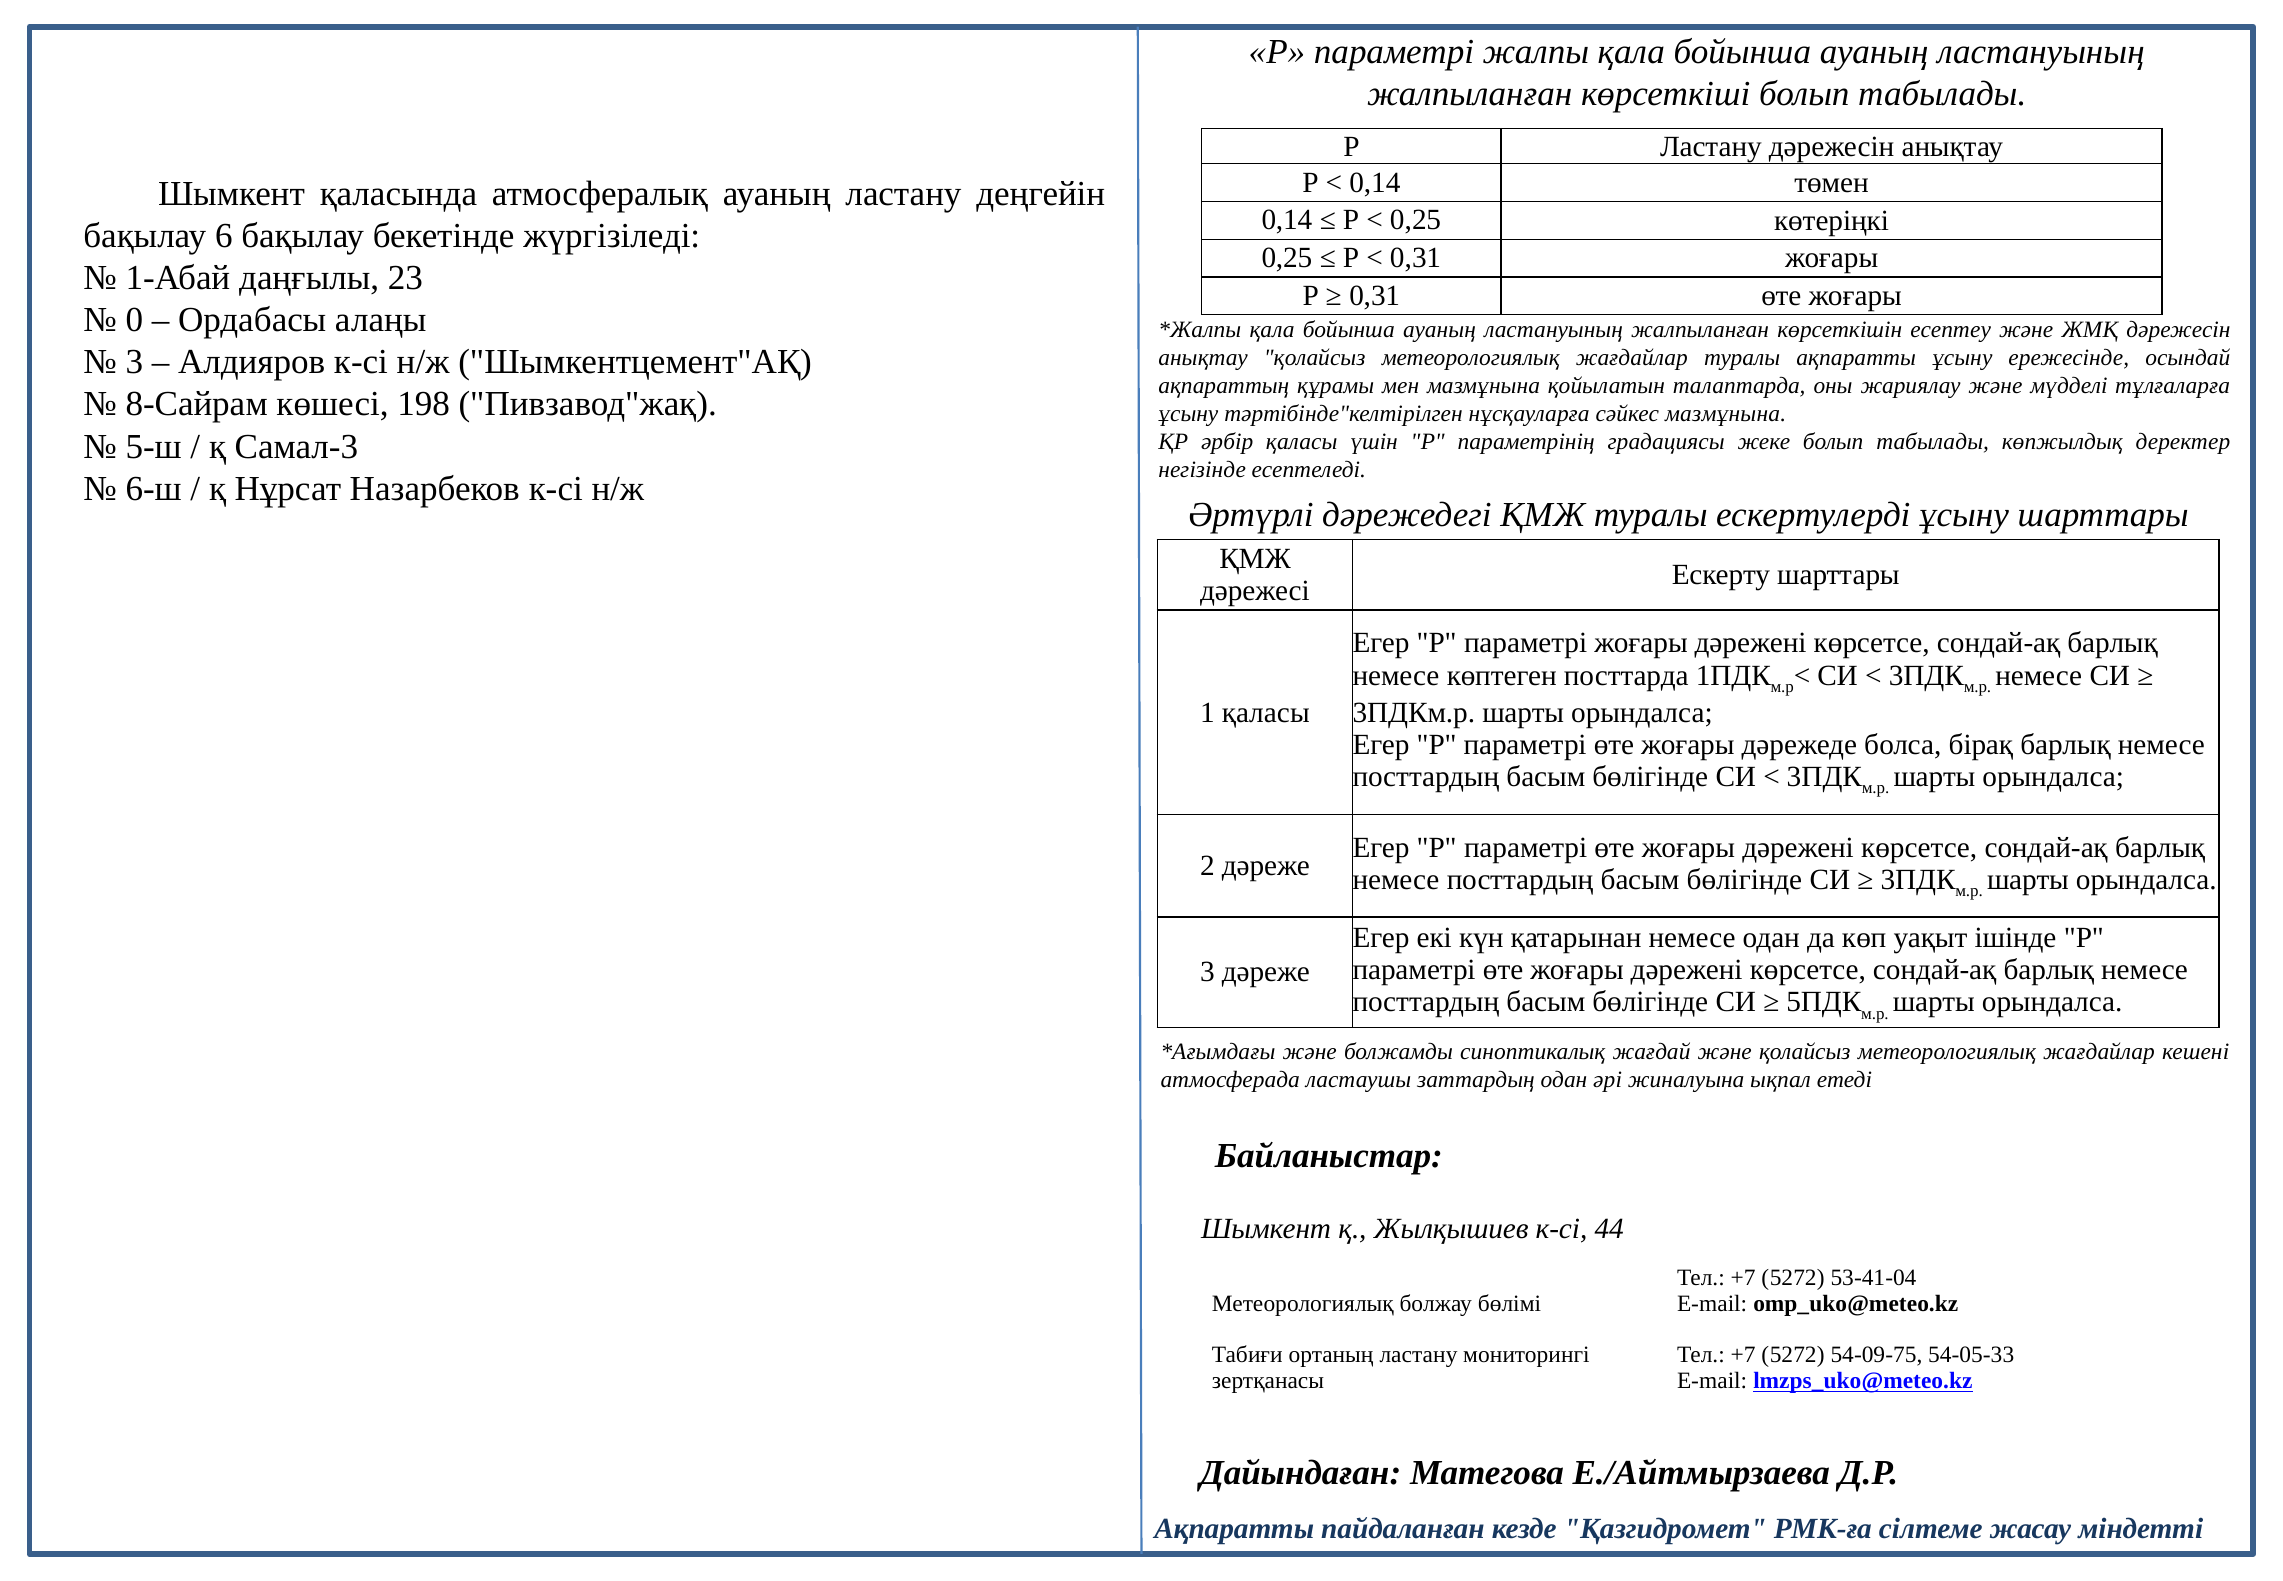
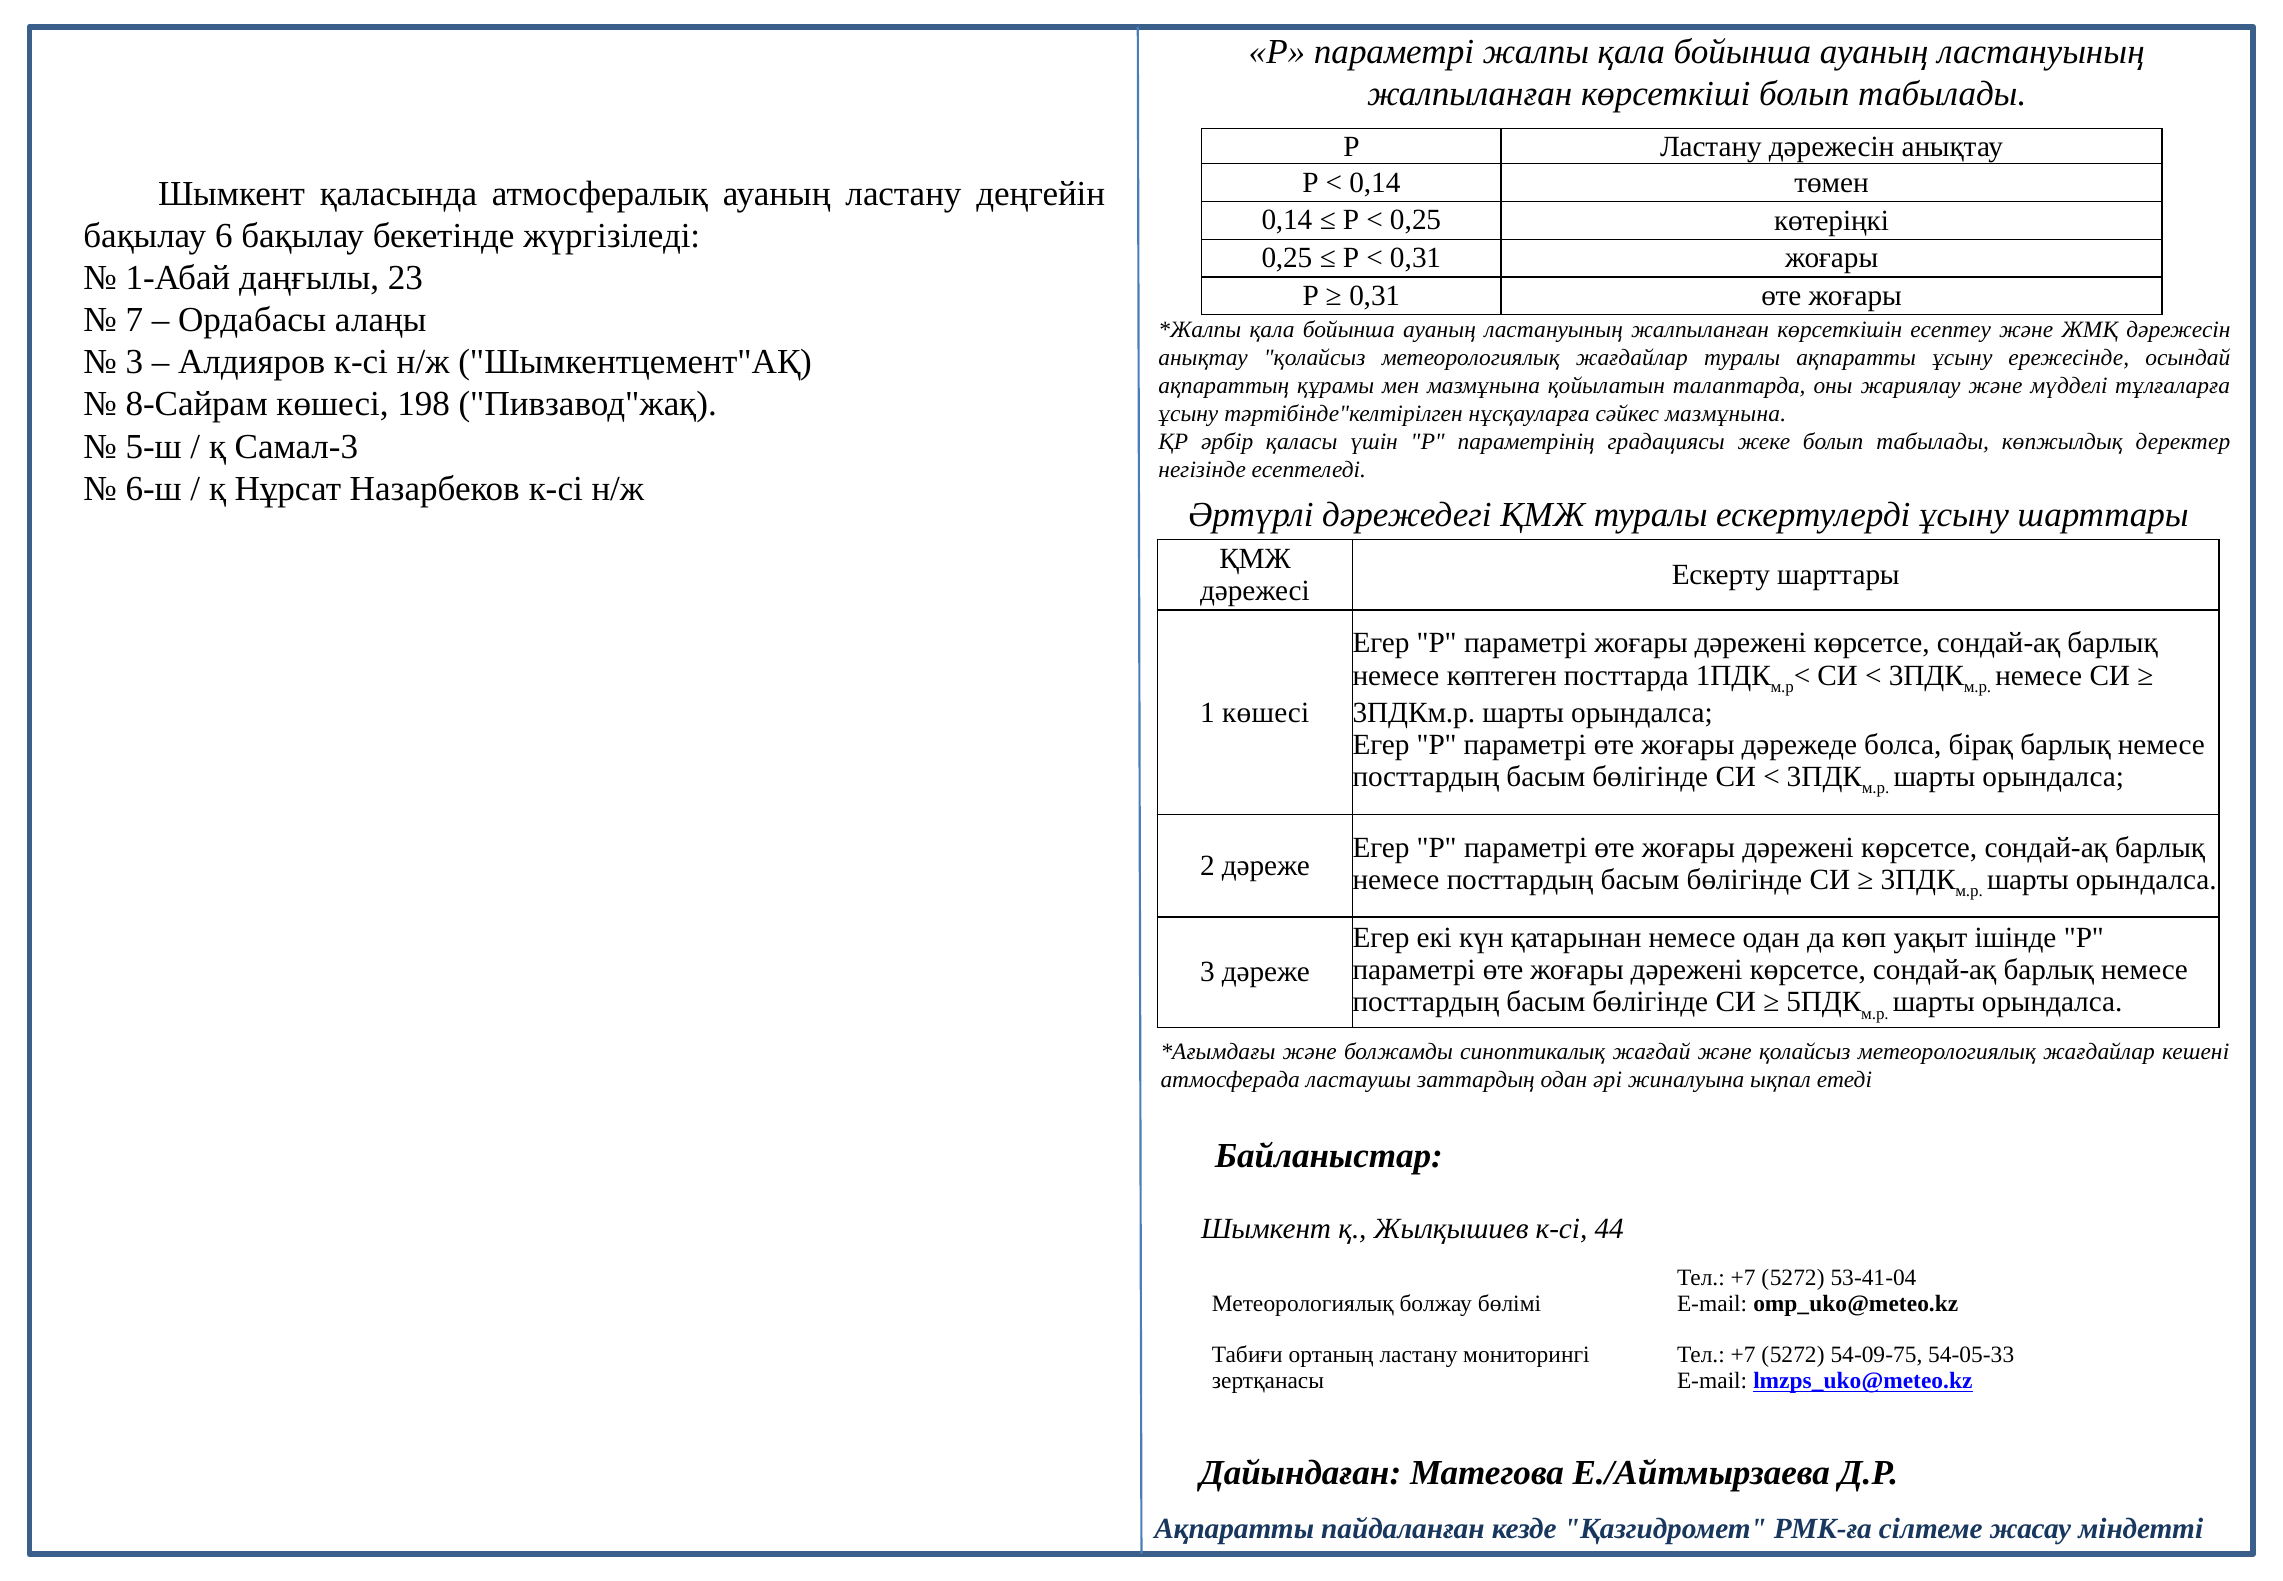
0: 0 -> 7
1 қаласы: қаласы -> көшесі
